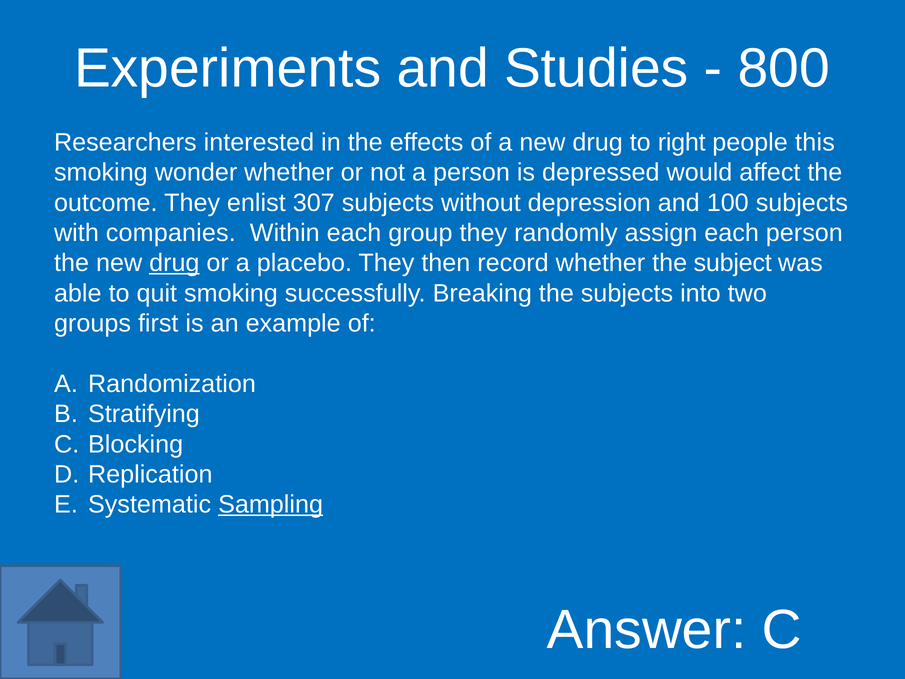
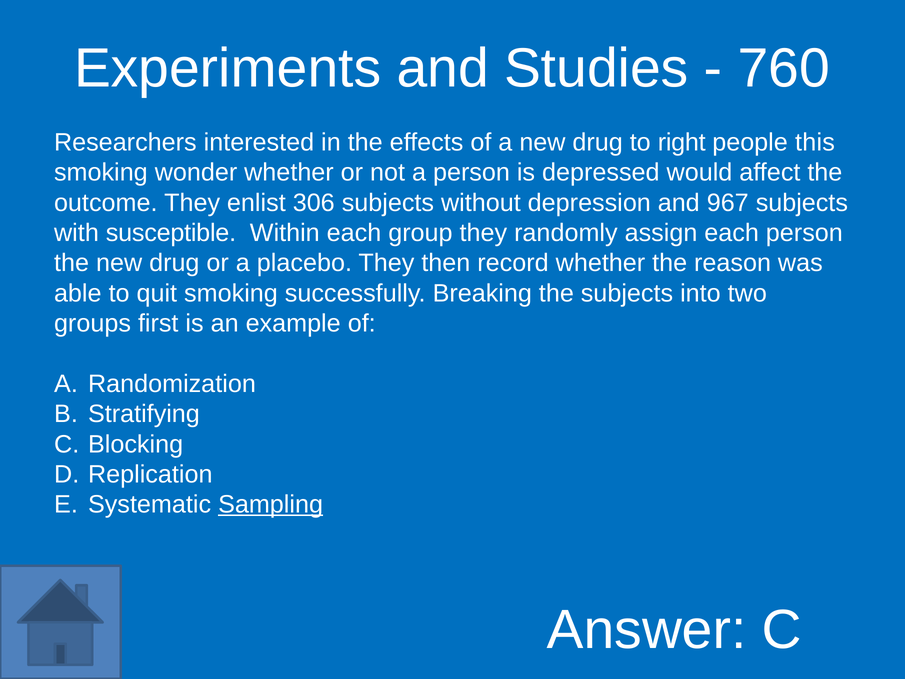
800: 800 -> 760
307: 307 -> 306
100: 100 -> 967
companies: companies -> susceptible
drug at (174, 263) underline: present -> none
subject: subject -> reason
